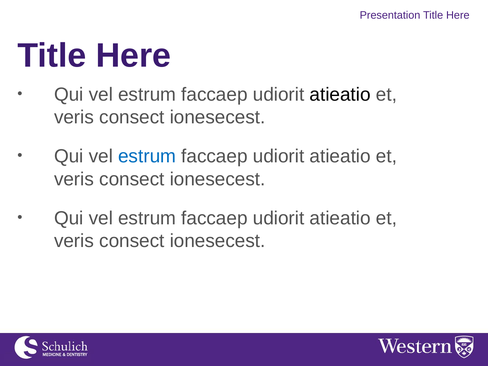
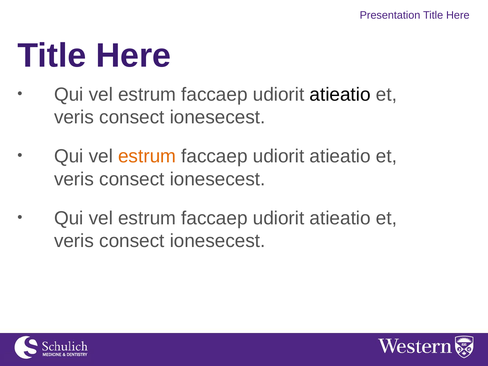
estrum at (147, 156) colour: blue -> orange
